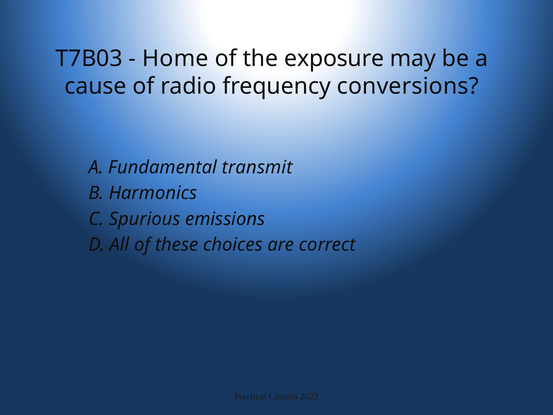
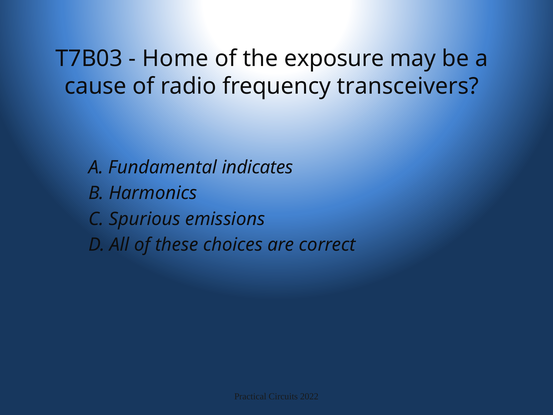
conversions: conversions -> transceivers
transmit: transmit -> indicates
